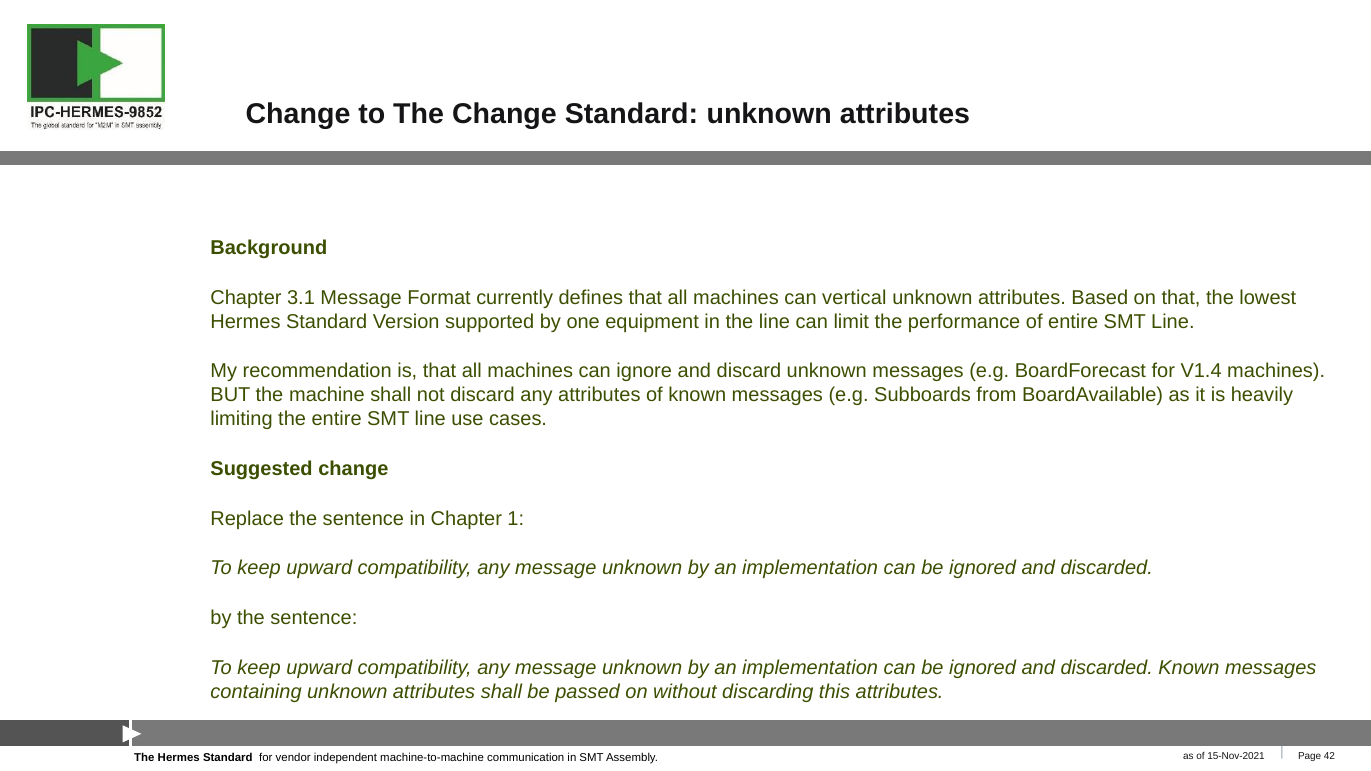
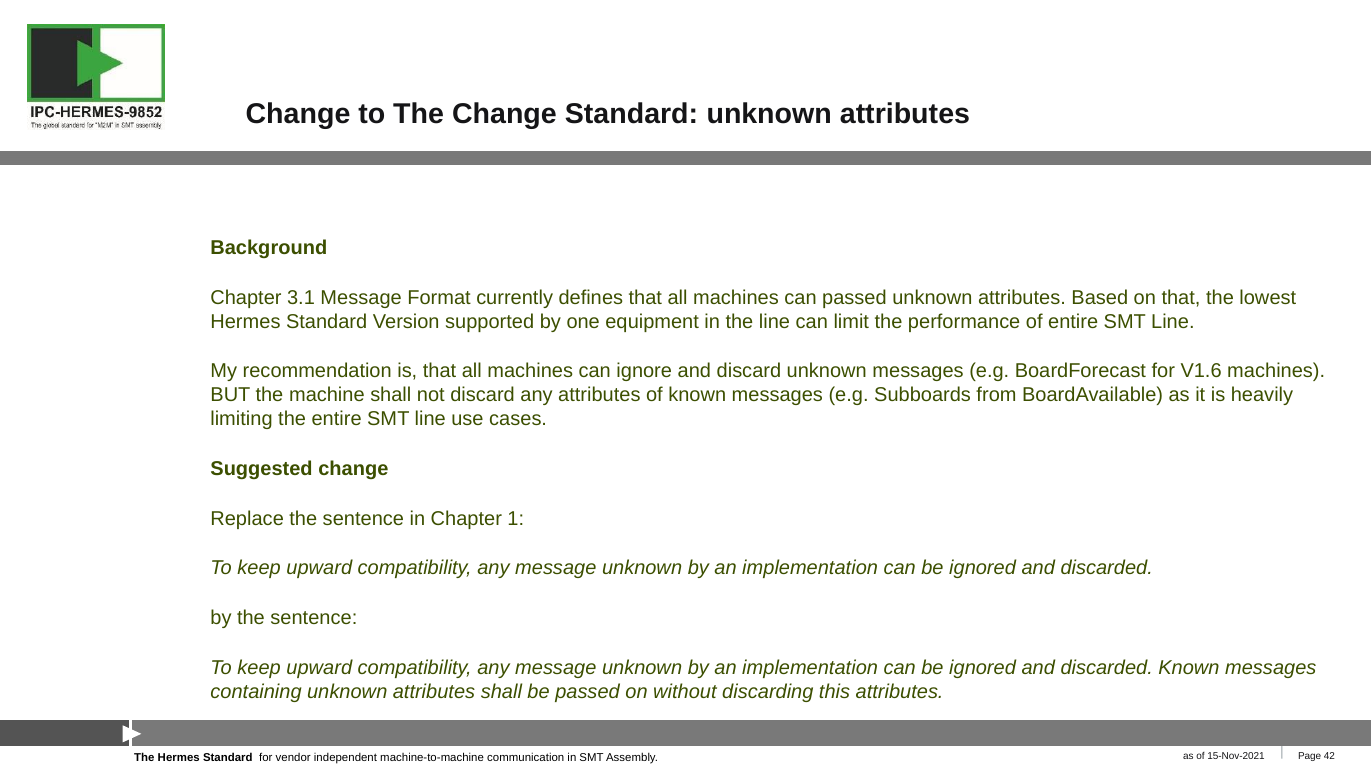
can vertical: vertical -> passed
V1.4: V1.4 -> V1.6
